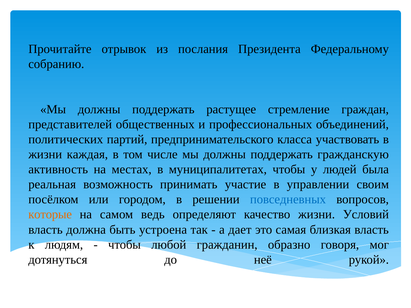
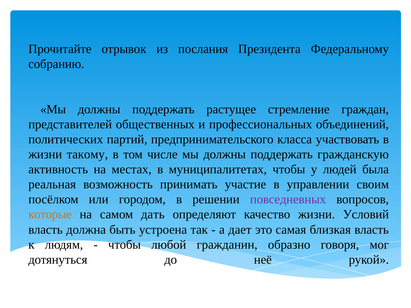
каждая: каждая -> такому
повседневных colour: blue -> purple
ведь: ведь -> дать
